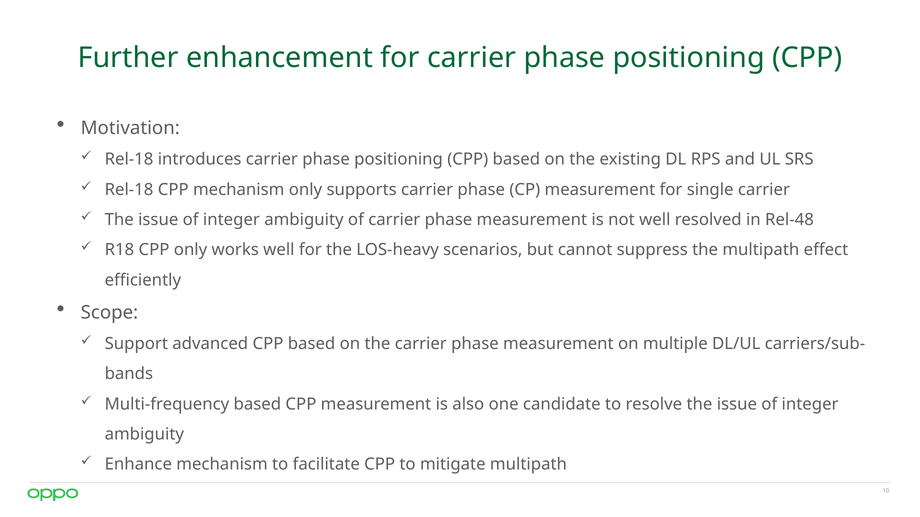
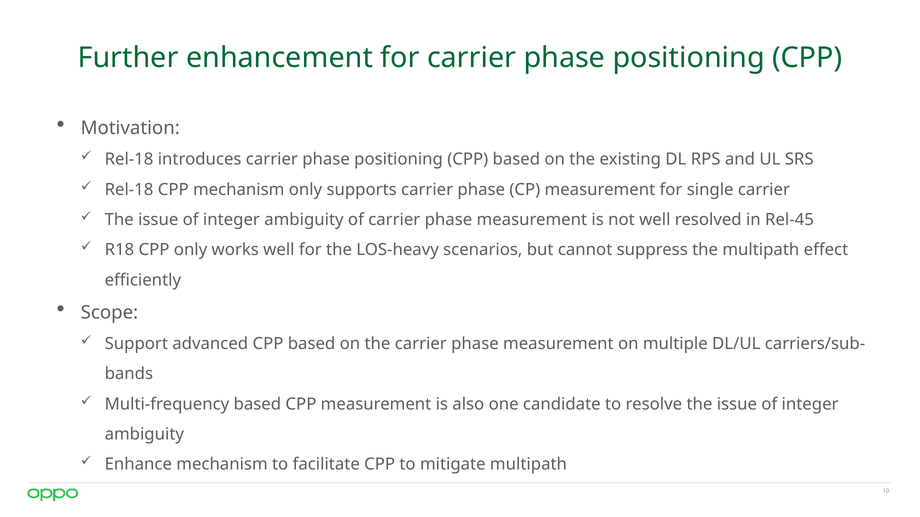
Rel-48: Rel-48 -> Rel-45
